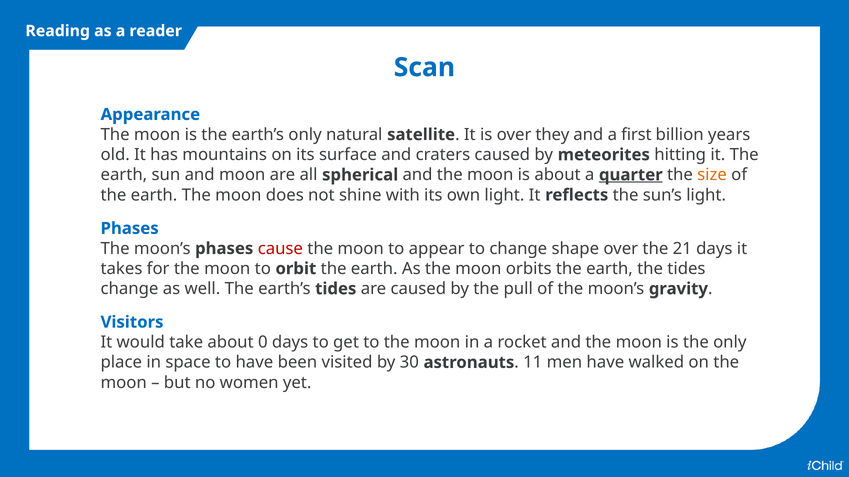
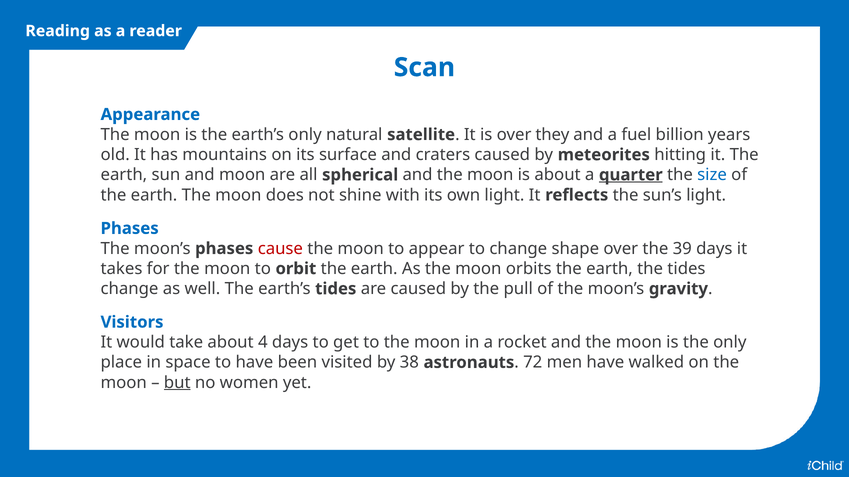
first: first -> fuel
size colour: orange -> blue
21: 21 -> 39
0: 0 -> 4
30: 30 -> 38
11: 11 -> 72
but underline: none -> present
